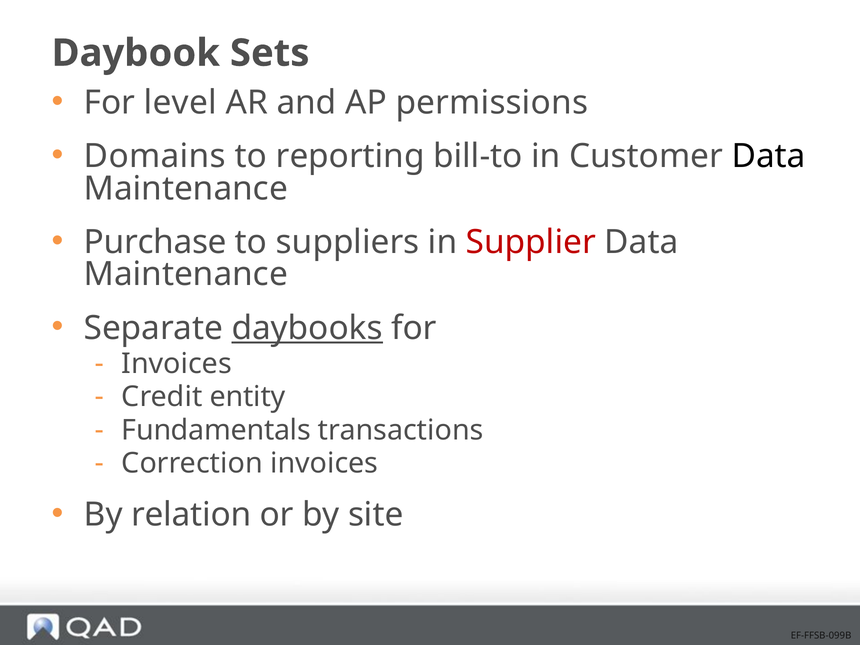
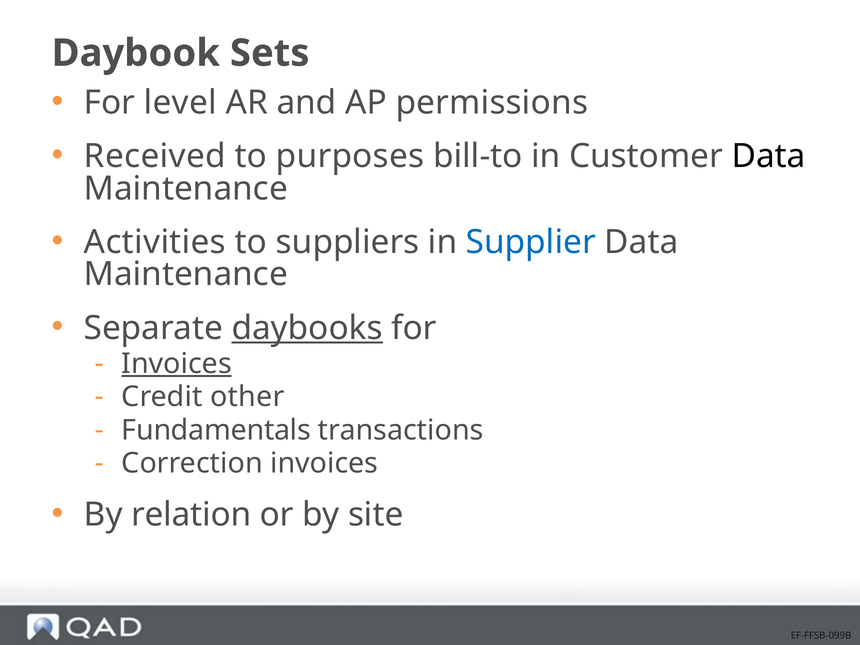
Domains: Domains -> Received
reporting: reporting -> purposes
Purchase: Purchase -> Activities
Supplier colour: red -> blue
Invoices at (177, 364) underline: none -> present
entity: entity -> other
